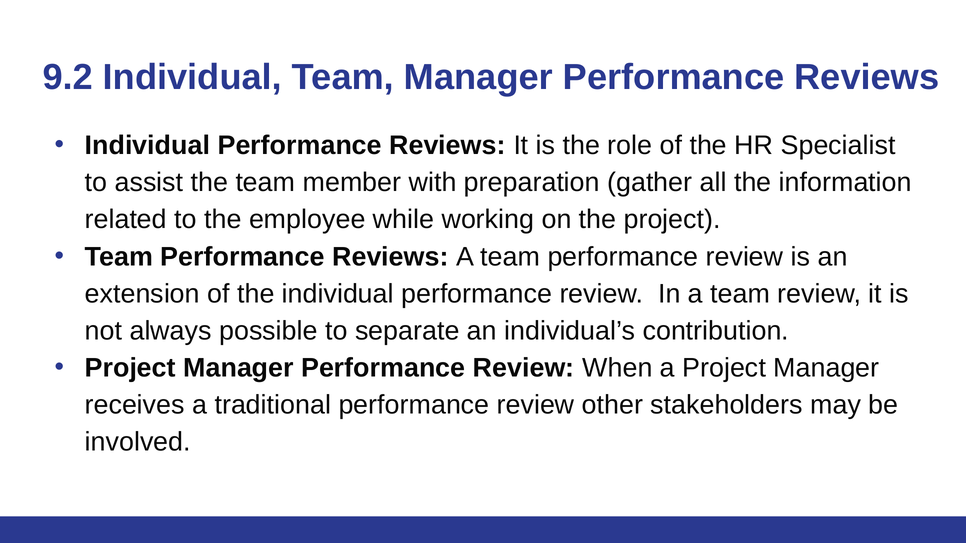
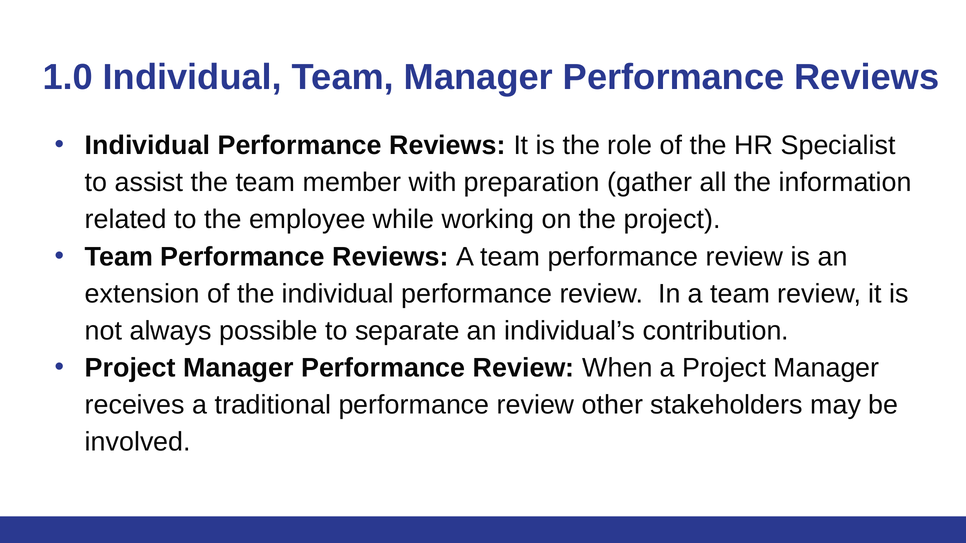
9.2: 9.2 -> 1.0
